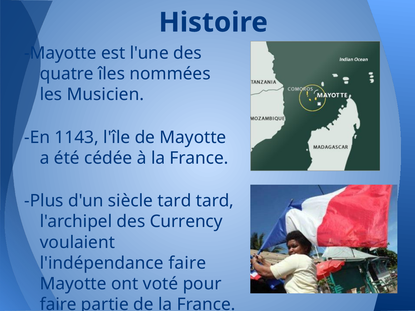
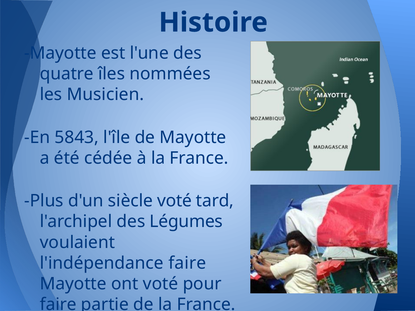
1143: 1143 -> 5843
siècle tard: tard -> voté
Currency: Currency -> Légumes
